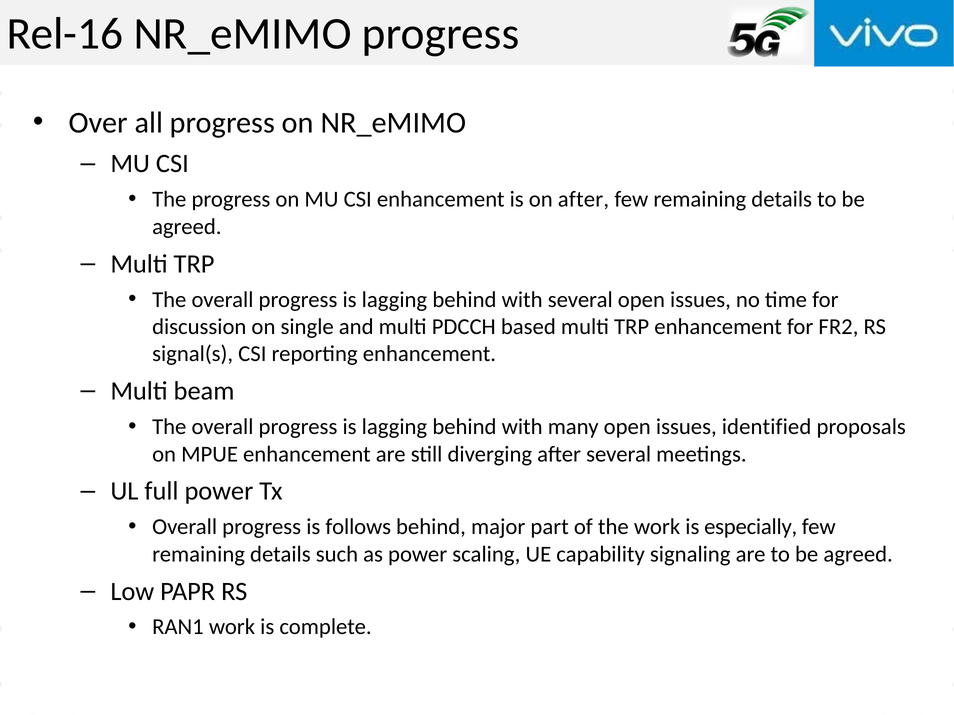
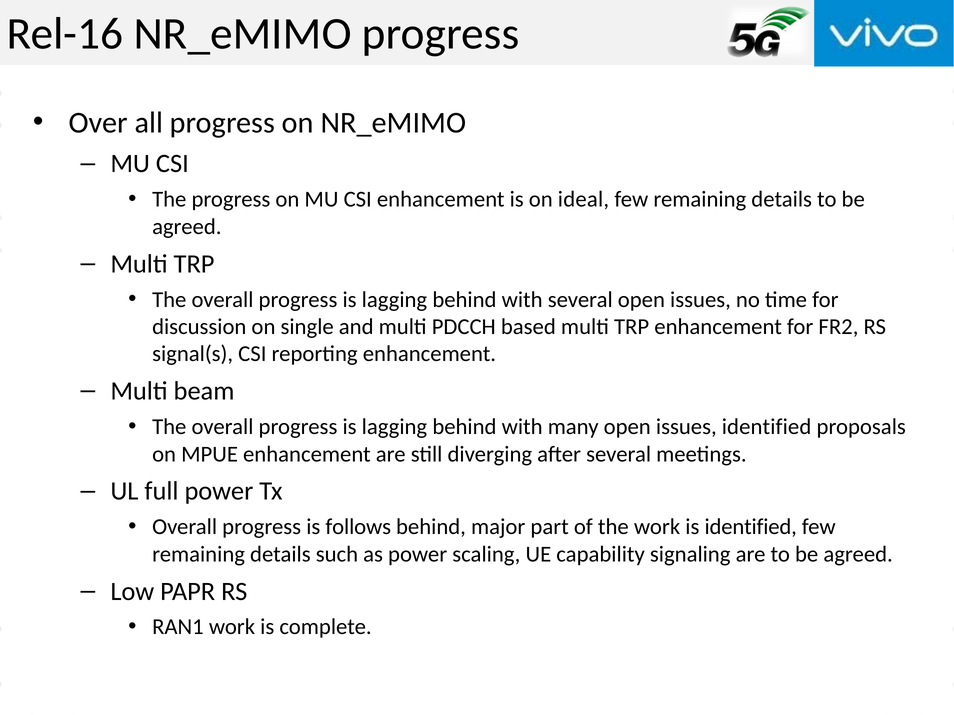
on after: after -> ideal
is especially: especially -> identified
